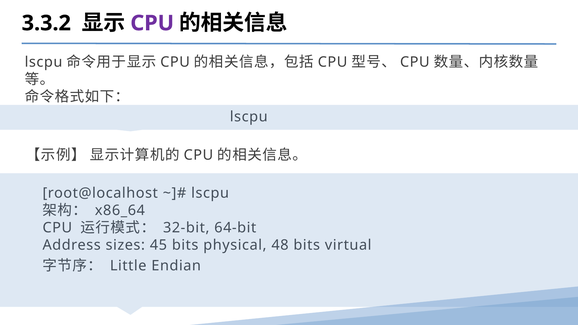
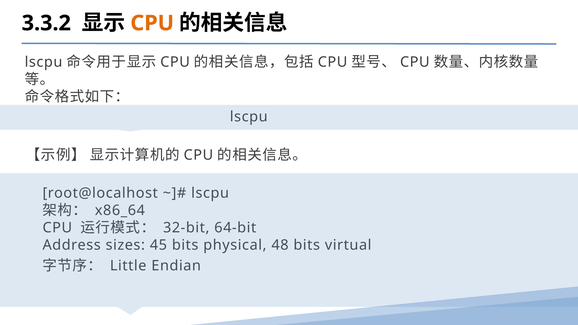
CPU at (152, 23) colour: purple -> orange
